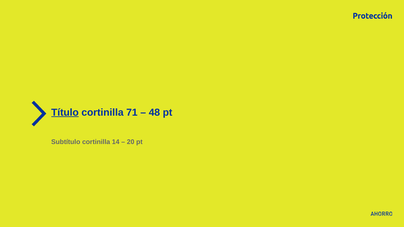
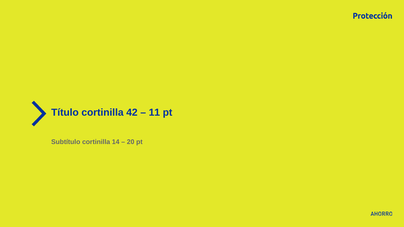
Título underline: present -> none
71: 71 -> 42
48: 48 -> 11
